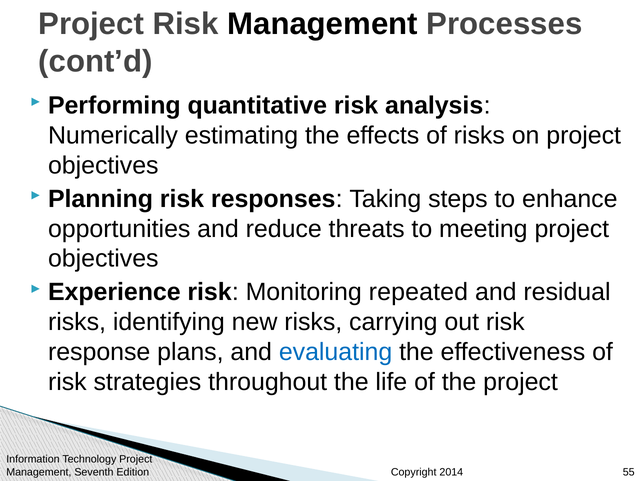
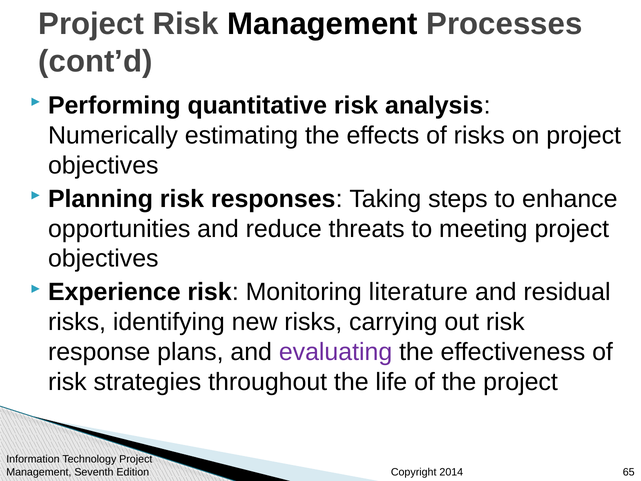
repeated: repeated -> literature
evaluating colour: blue -> purple
55: 55 -> 65
